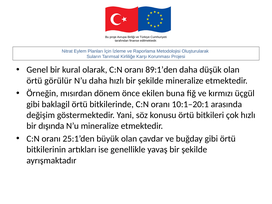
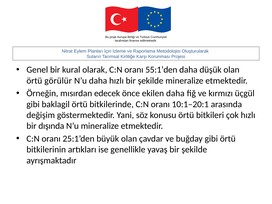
89:1’den: 89:1’den -> 55:1’den
dönem: dönem -> edecek
ekilen buna: buna -> daha
